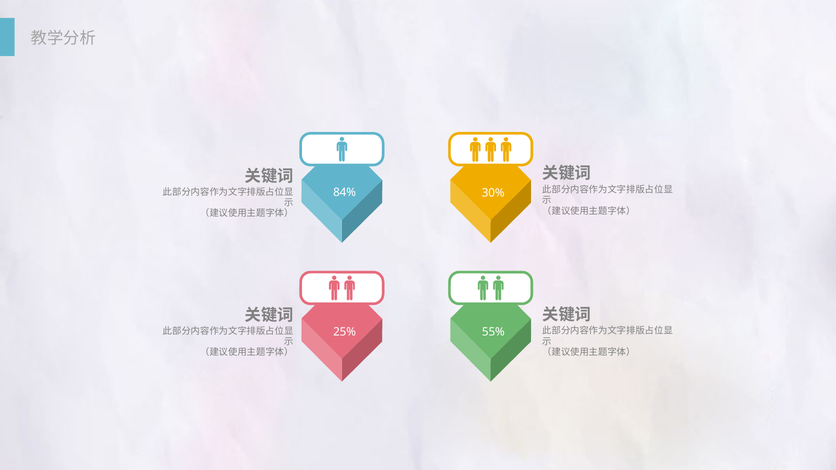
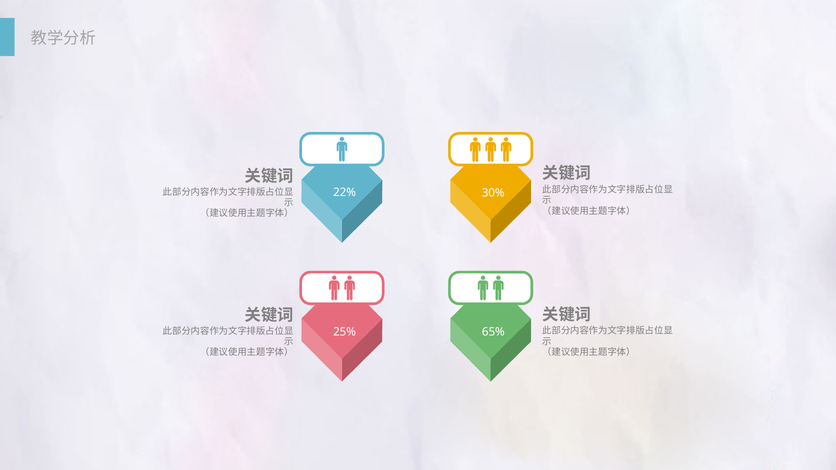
84%: 84% -> 22%
55%: 55% -> 65%
